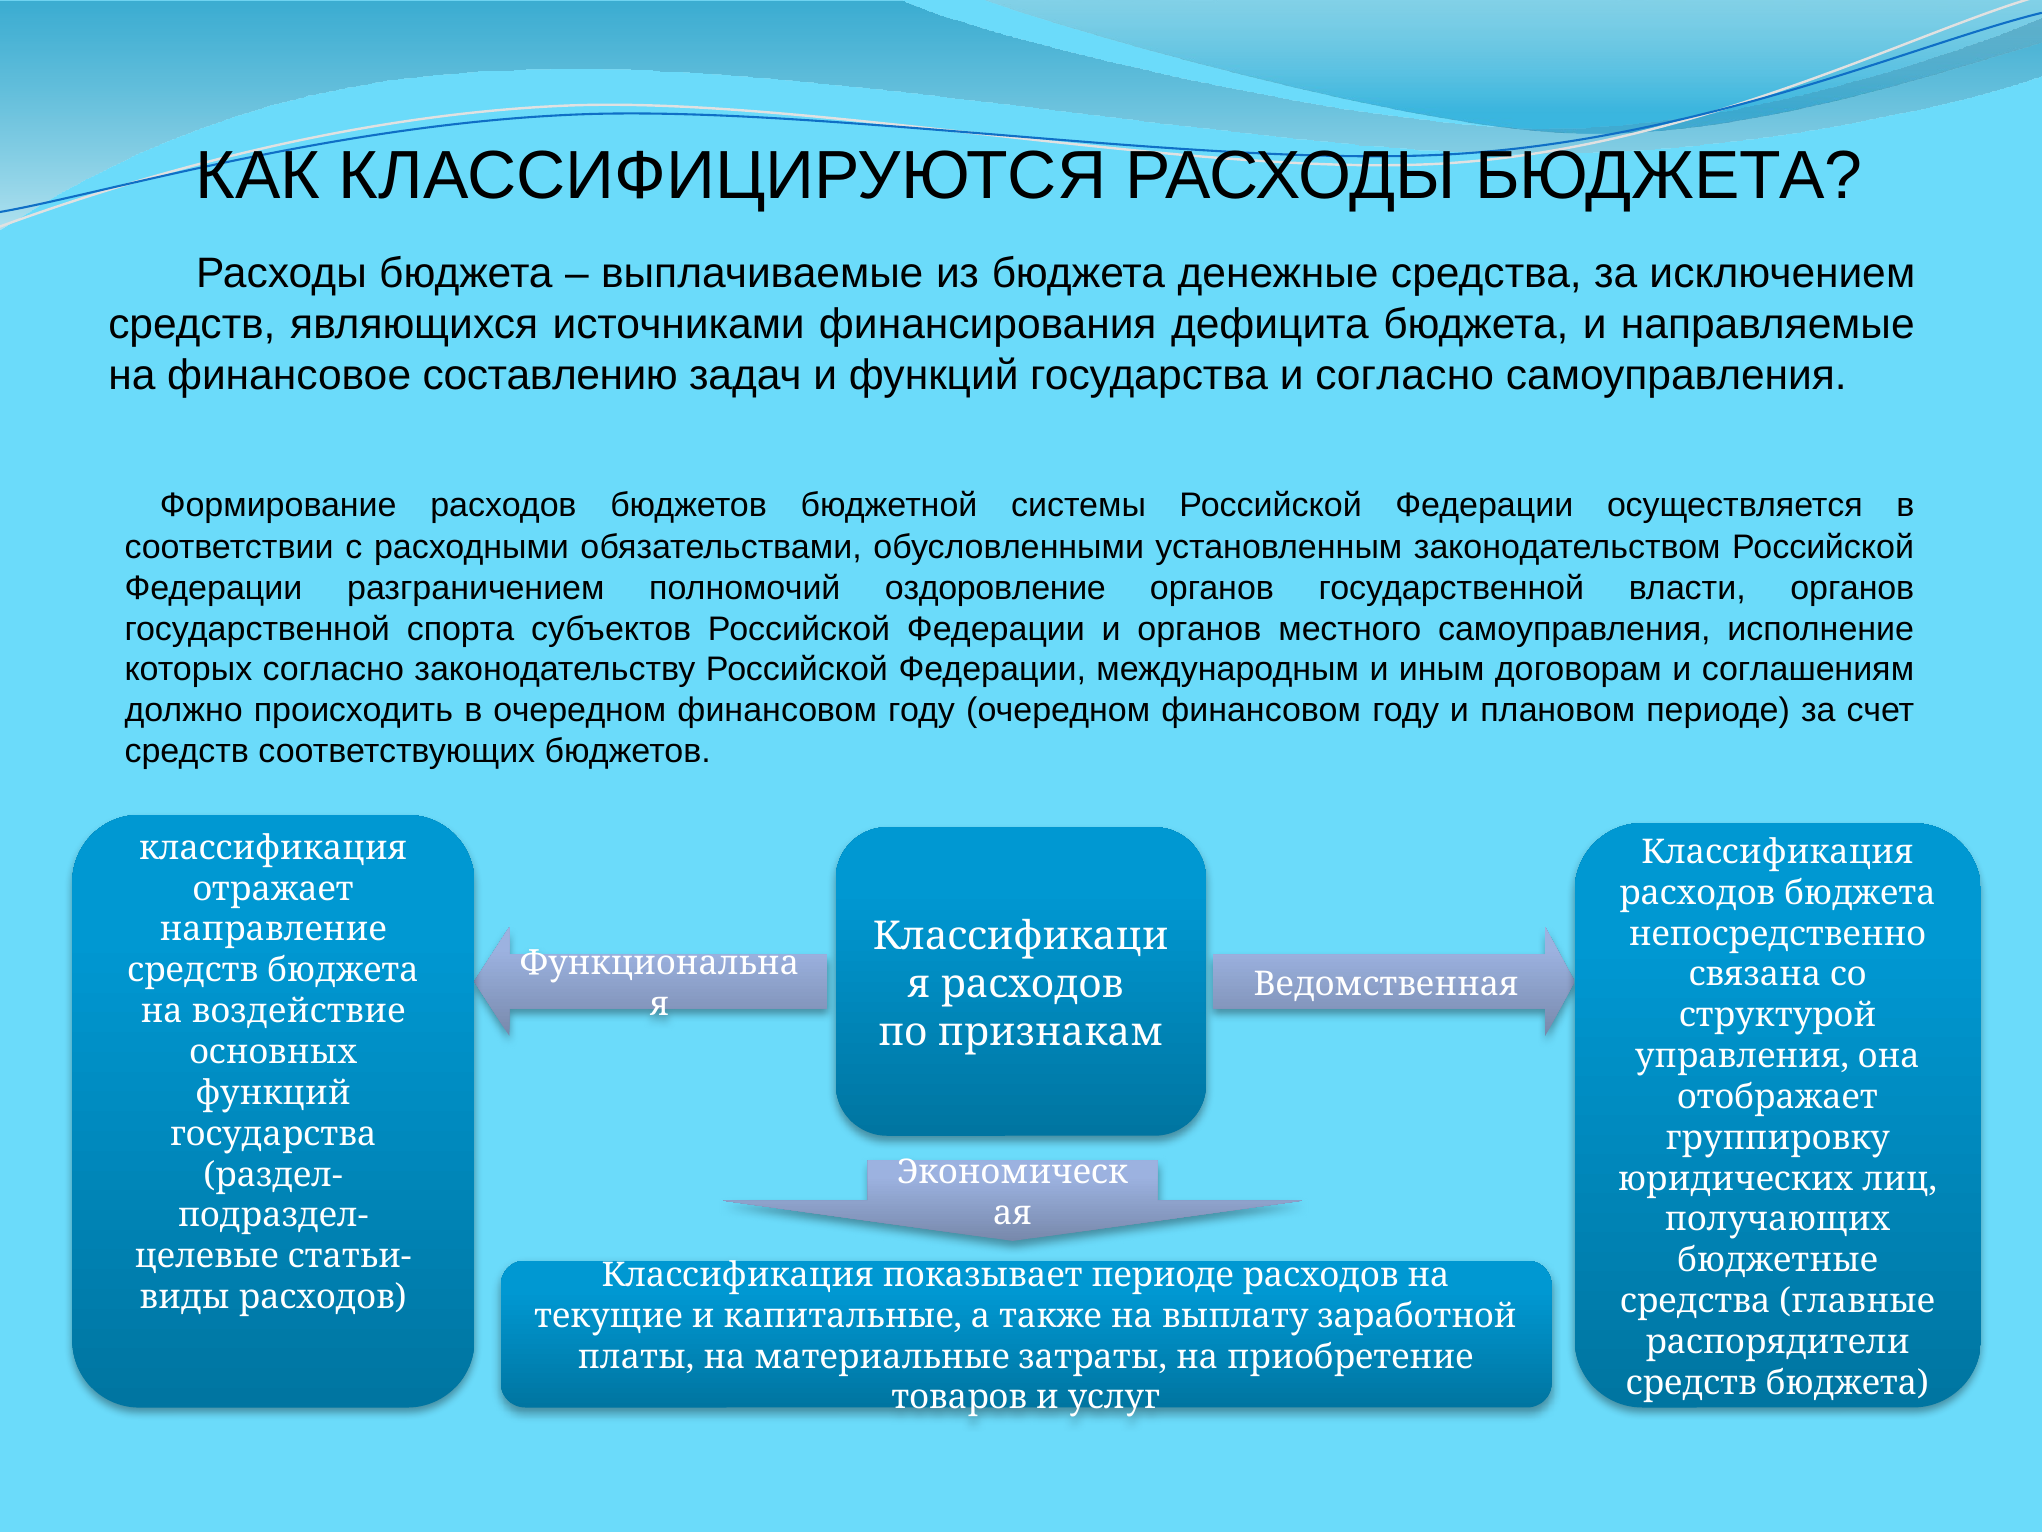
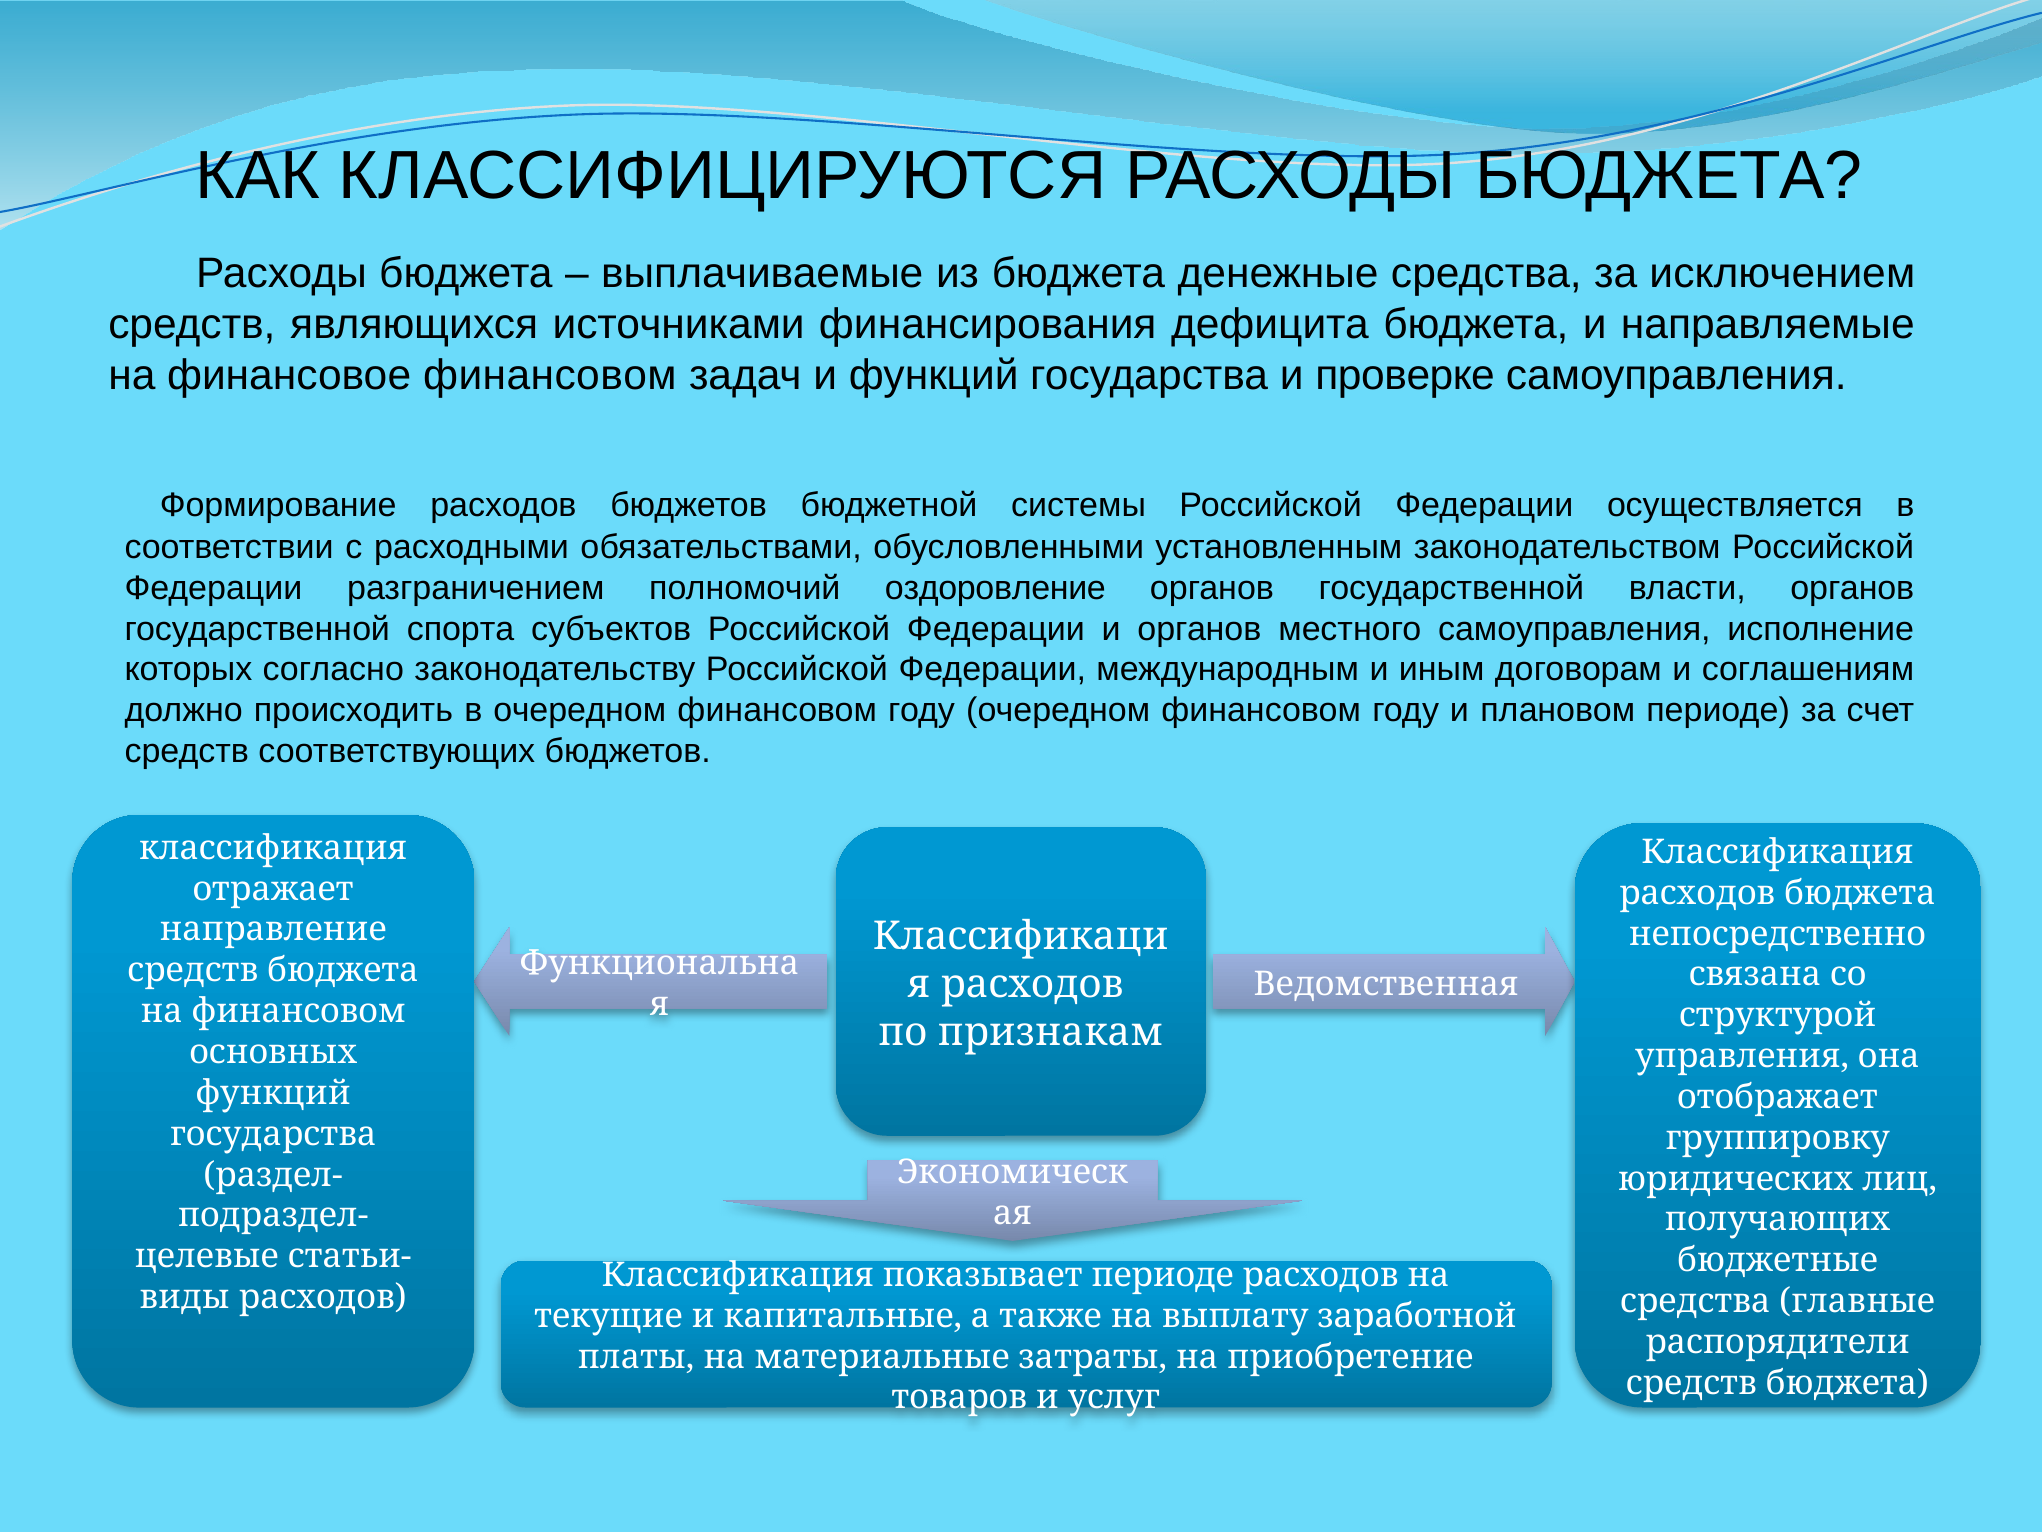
финансовое составлению: составлению -> финансовом
и согласно: согласно -> проверке
на воздействие: воздействие -> финансовом
